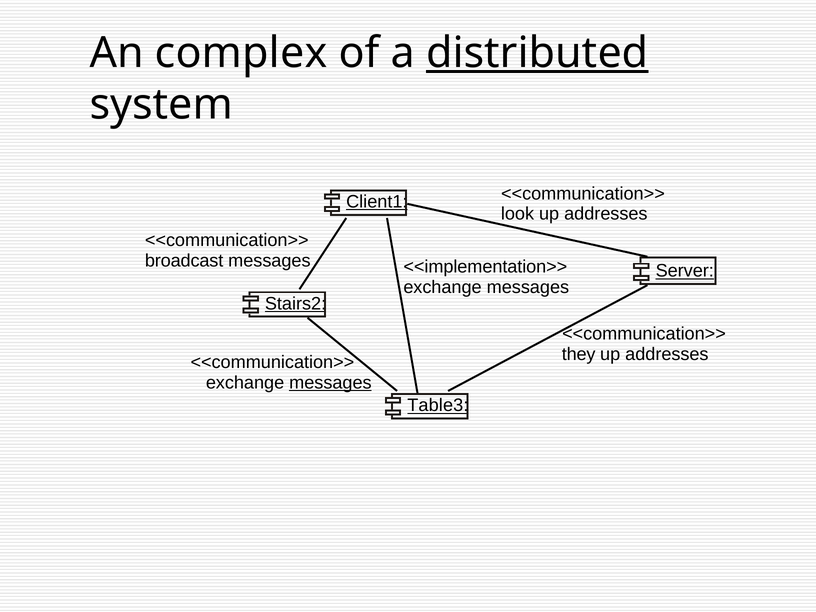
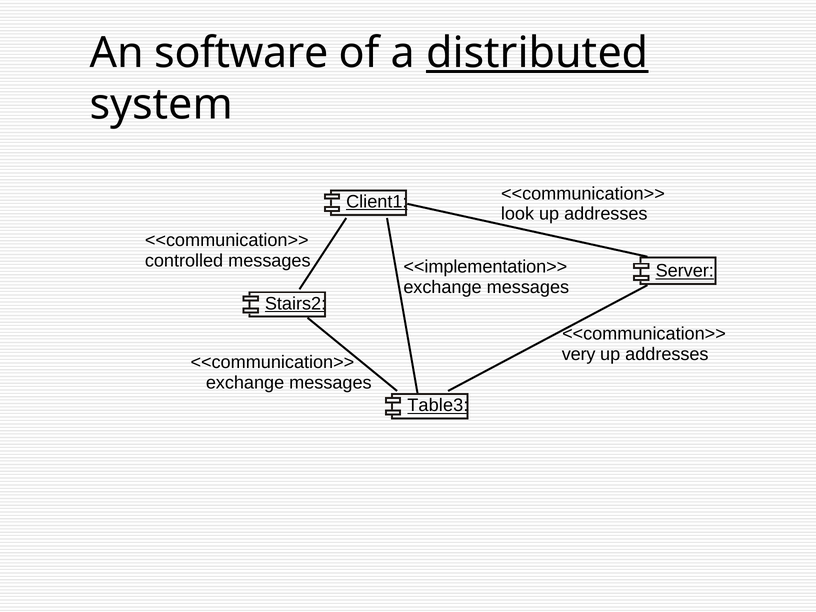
complex: complex -> software
broadcast: broadcast -> controlled
they: they -> very
messages at (330, 383) underline: present -> none
